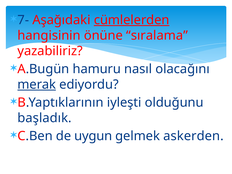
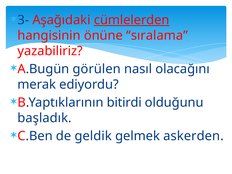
7-: 7- -> 3-
hamuru: hamuru -> görülen
merak underline: present -> none
iyleşti: iyleşti -> bitirdi
uygun: uygun -> geldik
